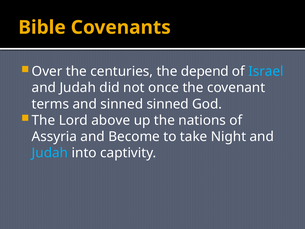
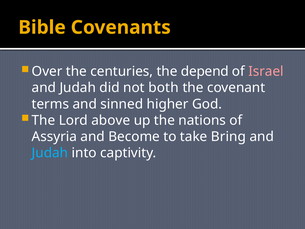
Israel colour: light blue -> pink
once: once -> both
sinned sinned: sinned -> higher
Night: Night -> Bring
